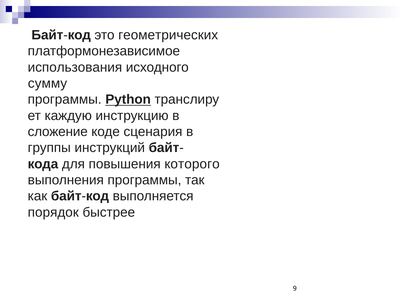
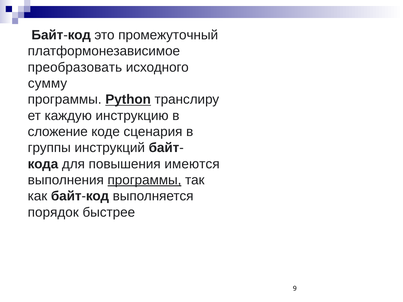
геометрических: геометрических -> промежуточный
использования: использования -> преобразовать
которого: которого -> имеются
программы at (145, 180) underline: none -> present
